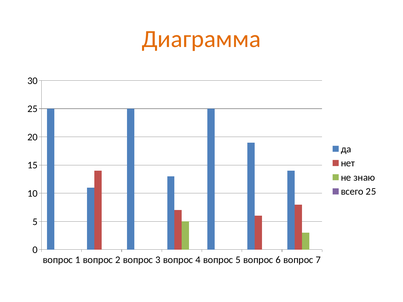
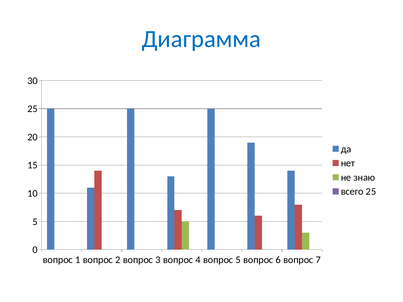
Диаграмма colour: orange -> blue
